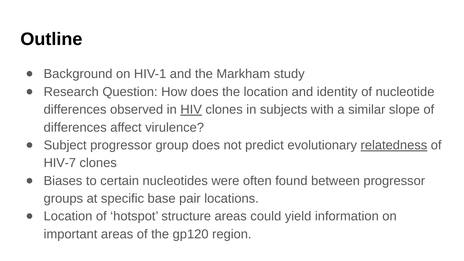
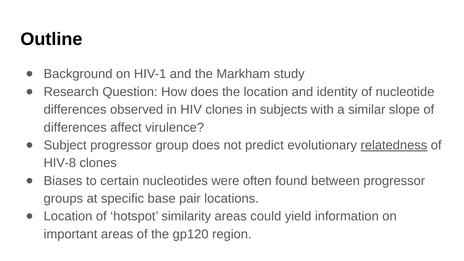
HIV underline: present -> none
HIV-7: HIV-7 -> HIV-8
structure: structure -> similarity
